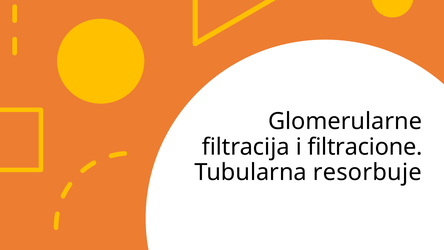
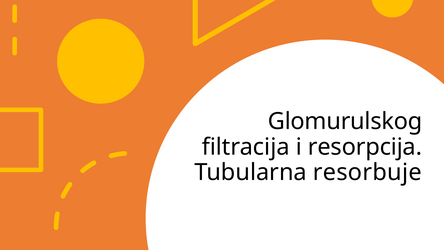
Glomerularne: Glomerularne -> Glomurulskog
filtracione: filtracione -> resorpcija
